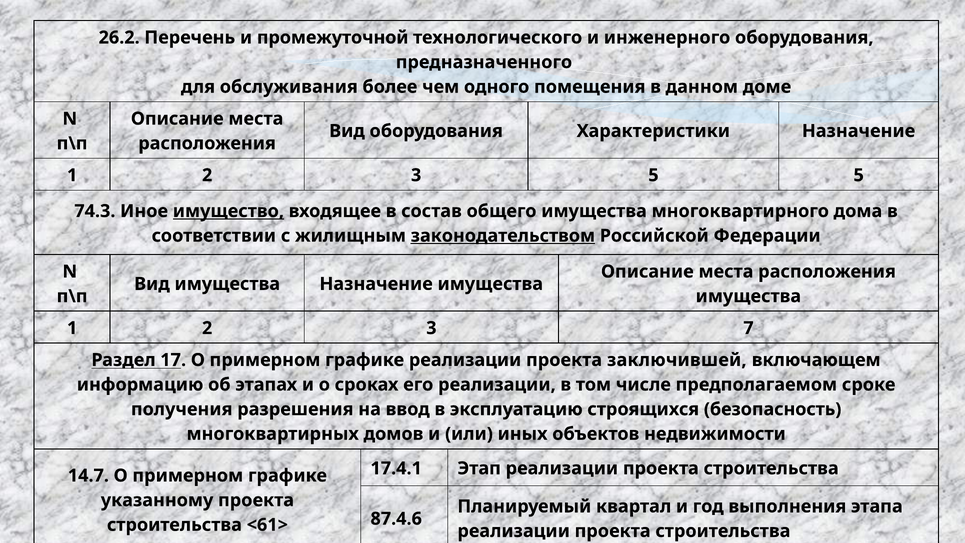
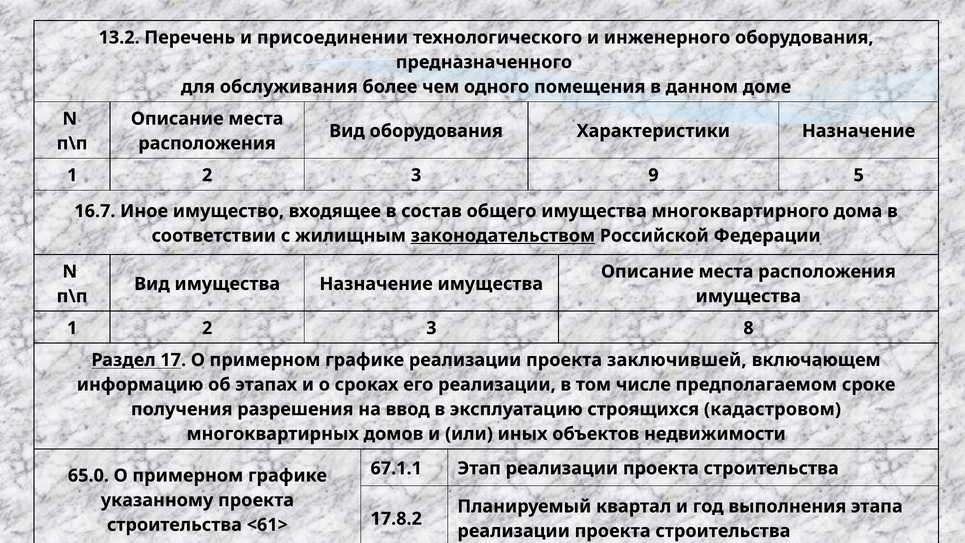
26.2: 26.2 -> 13.2
промежуточной: промежуточной -> присоединении
3 5: 5 -> 9
74.3: 74.3 -> 16.7
имущество underline: present -> none
7: 7 -> 8
безопасность: безопасность -> кадастровом
17.4.1: 17.4.1 -> 67.1.1
14.7: 14.7 -> 65.0
87.4.6: 87.4.6 -> 17.8.2
